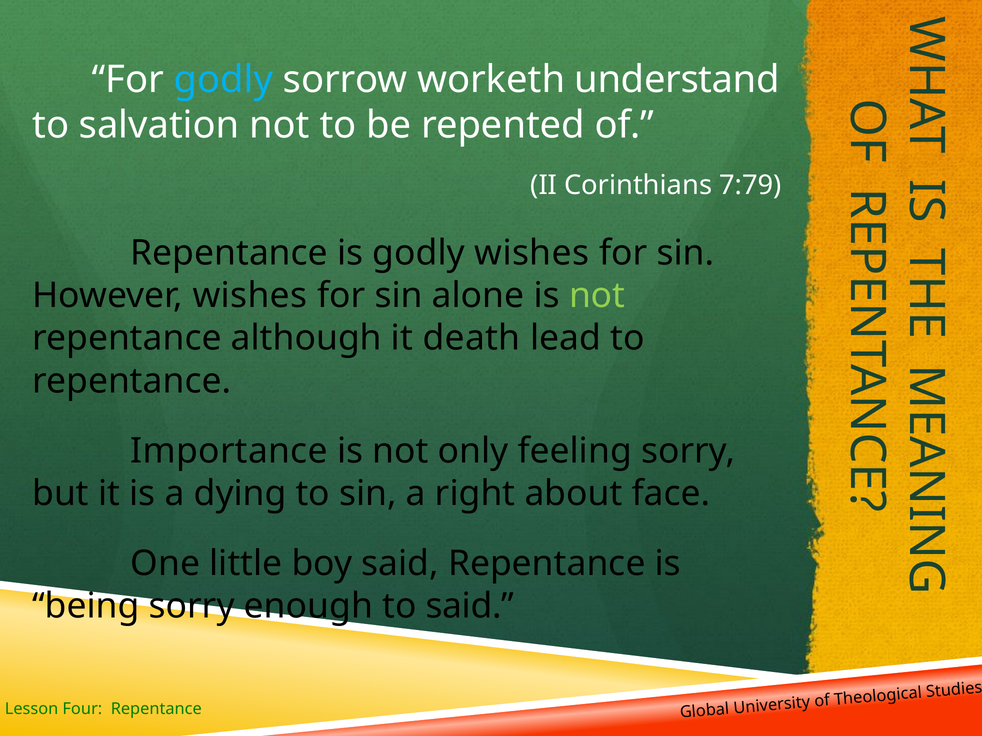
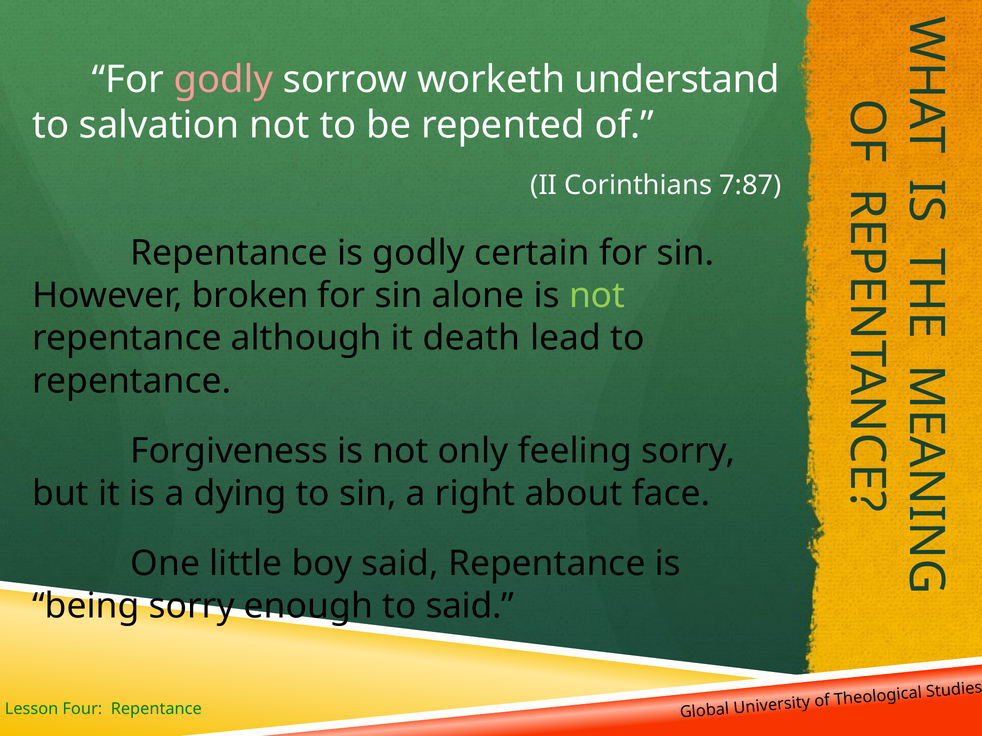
godly at (223, 80) colour: light blue -> pink
7:79: 7:79 -> 7:87
godly wishes: wishes -> certain
However wishes: wishes -> broken
Importance: Importance -> Forgiveness
